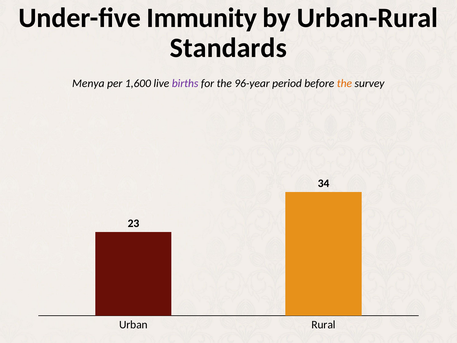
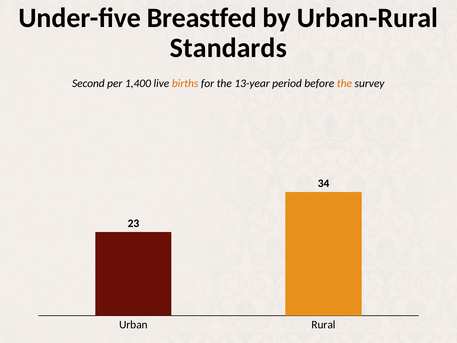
Immunity: Immunity -> Breastfed
Menya: Menya -> Second
1,600: 1,600 -> 1,400
births colour: purple -> orange
96-year: 96-year -> 13-year
